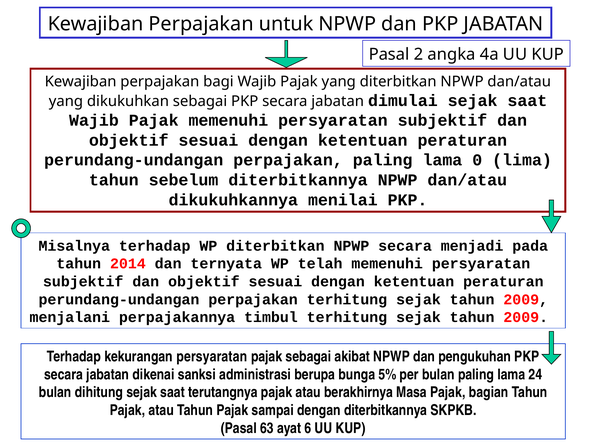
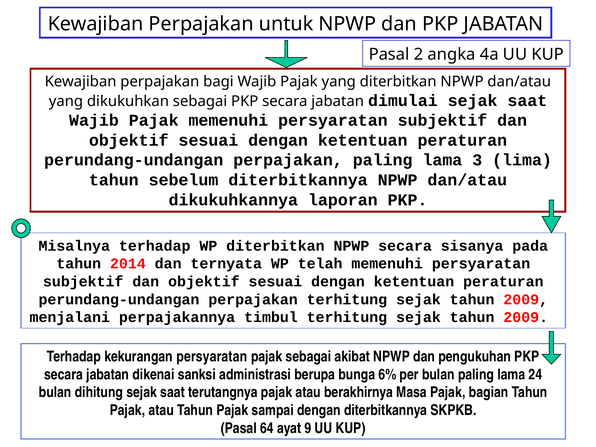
0: 0 -> 3
menilai: menilai -> laporan
menjadi: menjadi -> sisanya
5%: 5% -> 6%
63: 63 -> 64
6: 6 -> 9
